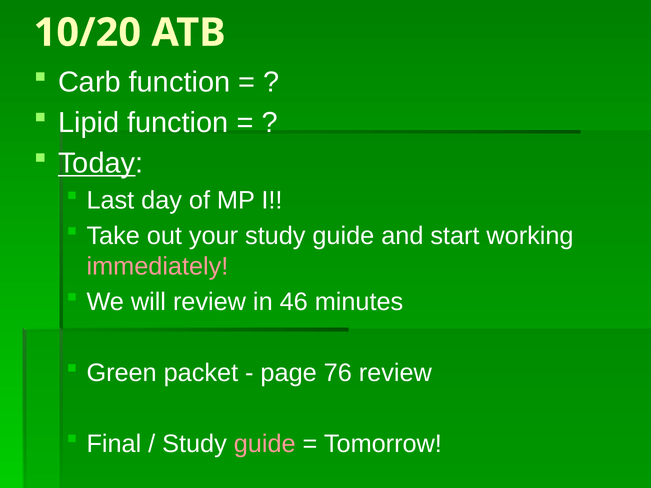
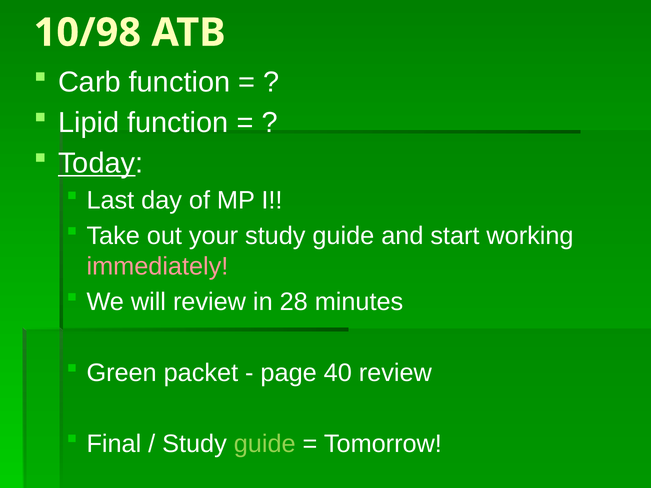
10/20: 10/20 -> 10/98
46: 46 -> 28
76: 76 -> 40
guide at (265, 444) colour: pink -> light green
